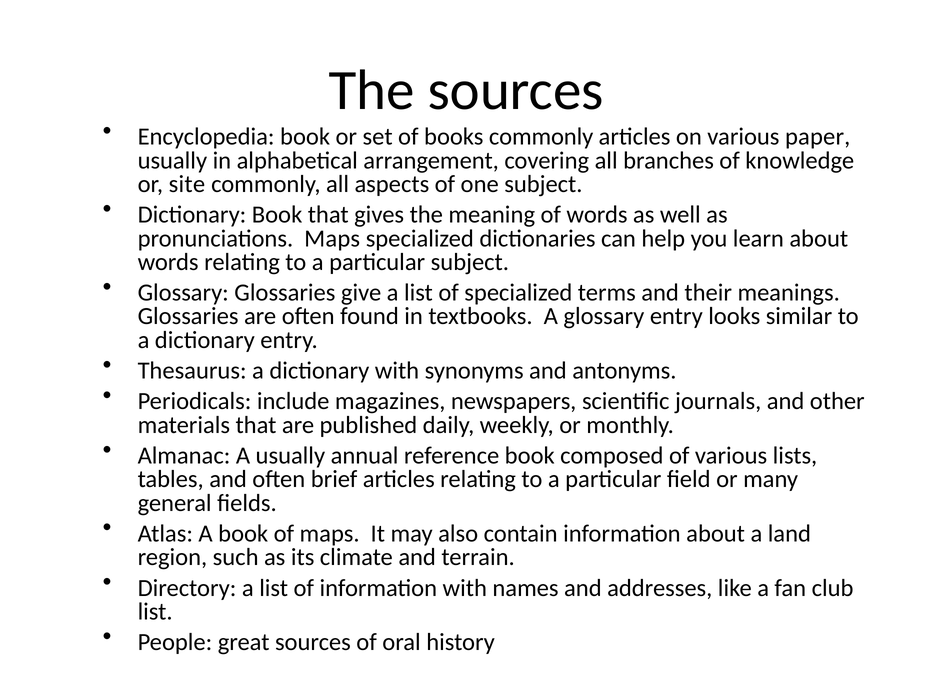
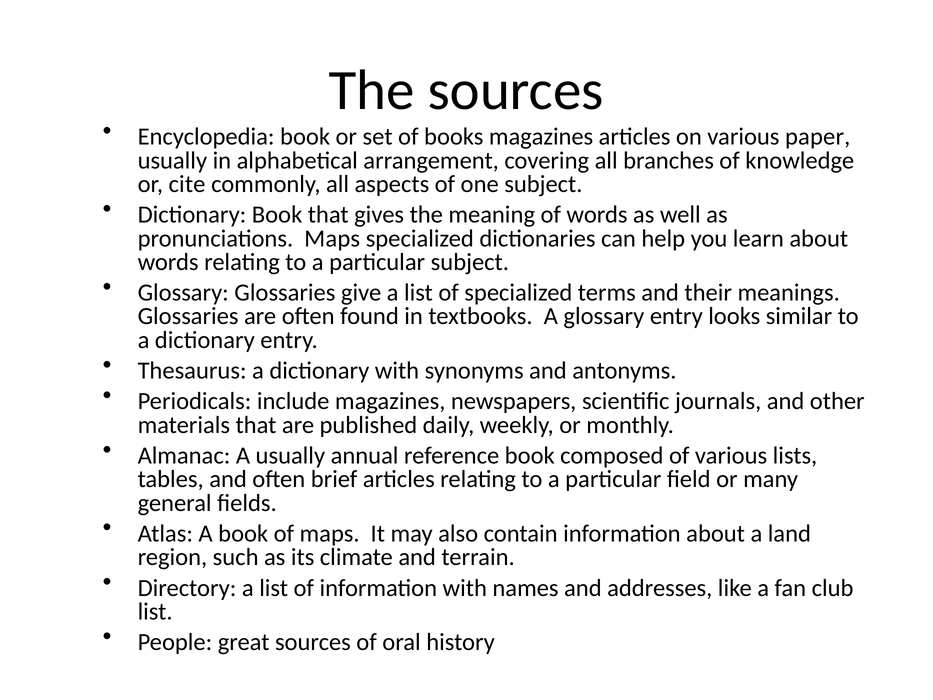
books commonly: commonly -> magazines
site: site -> cite
